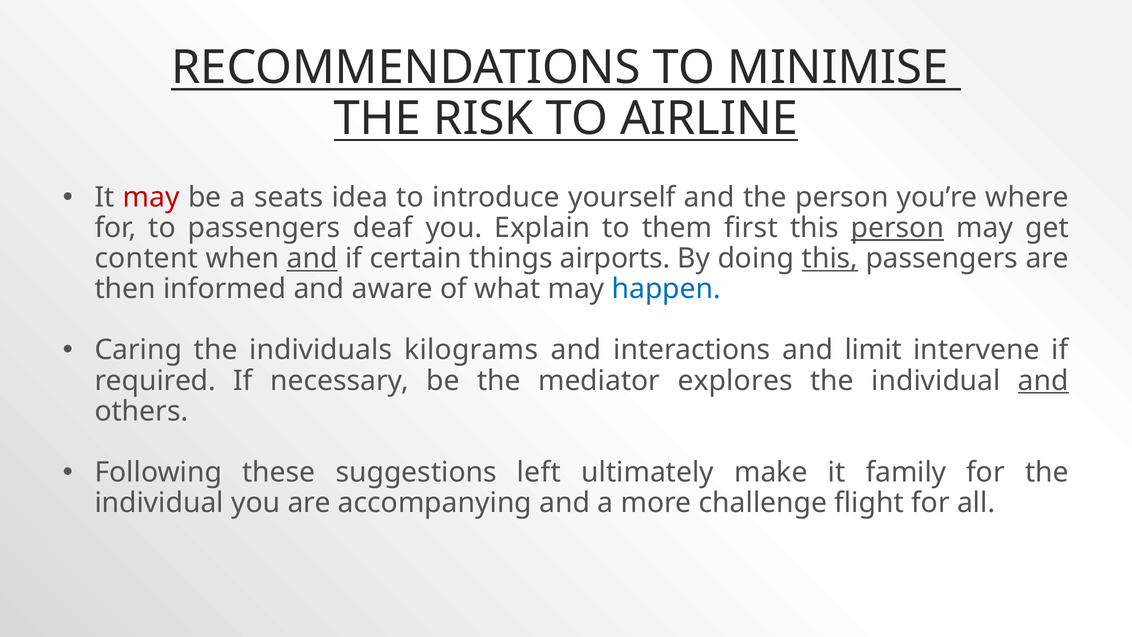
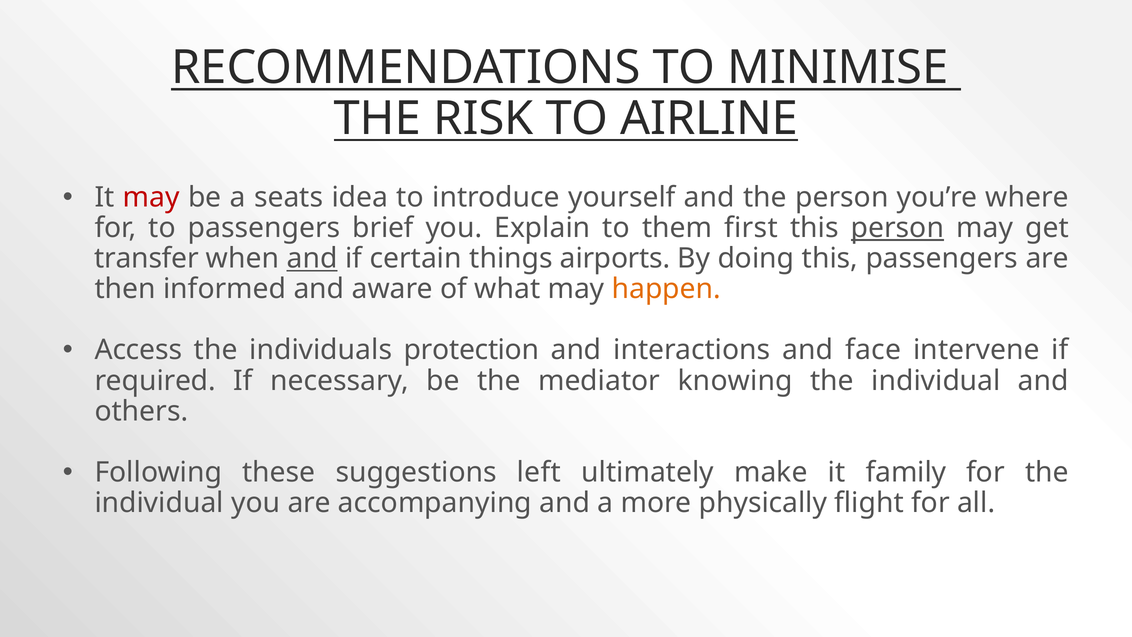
deaf: deaf -> brief
content: content -> transfer
this at (830, 258) underline: present -> none
happen colour: blue -> orange
Caring: Caring -> Access
kilograms: kilograms -> protection
limit: limit -> face
explores: explores -> knowing
and at (1043, 381) underline: present -> none
challenge: challenge -> physically
